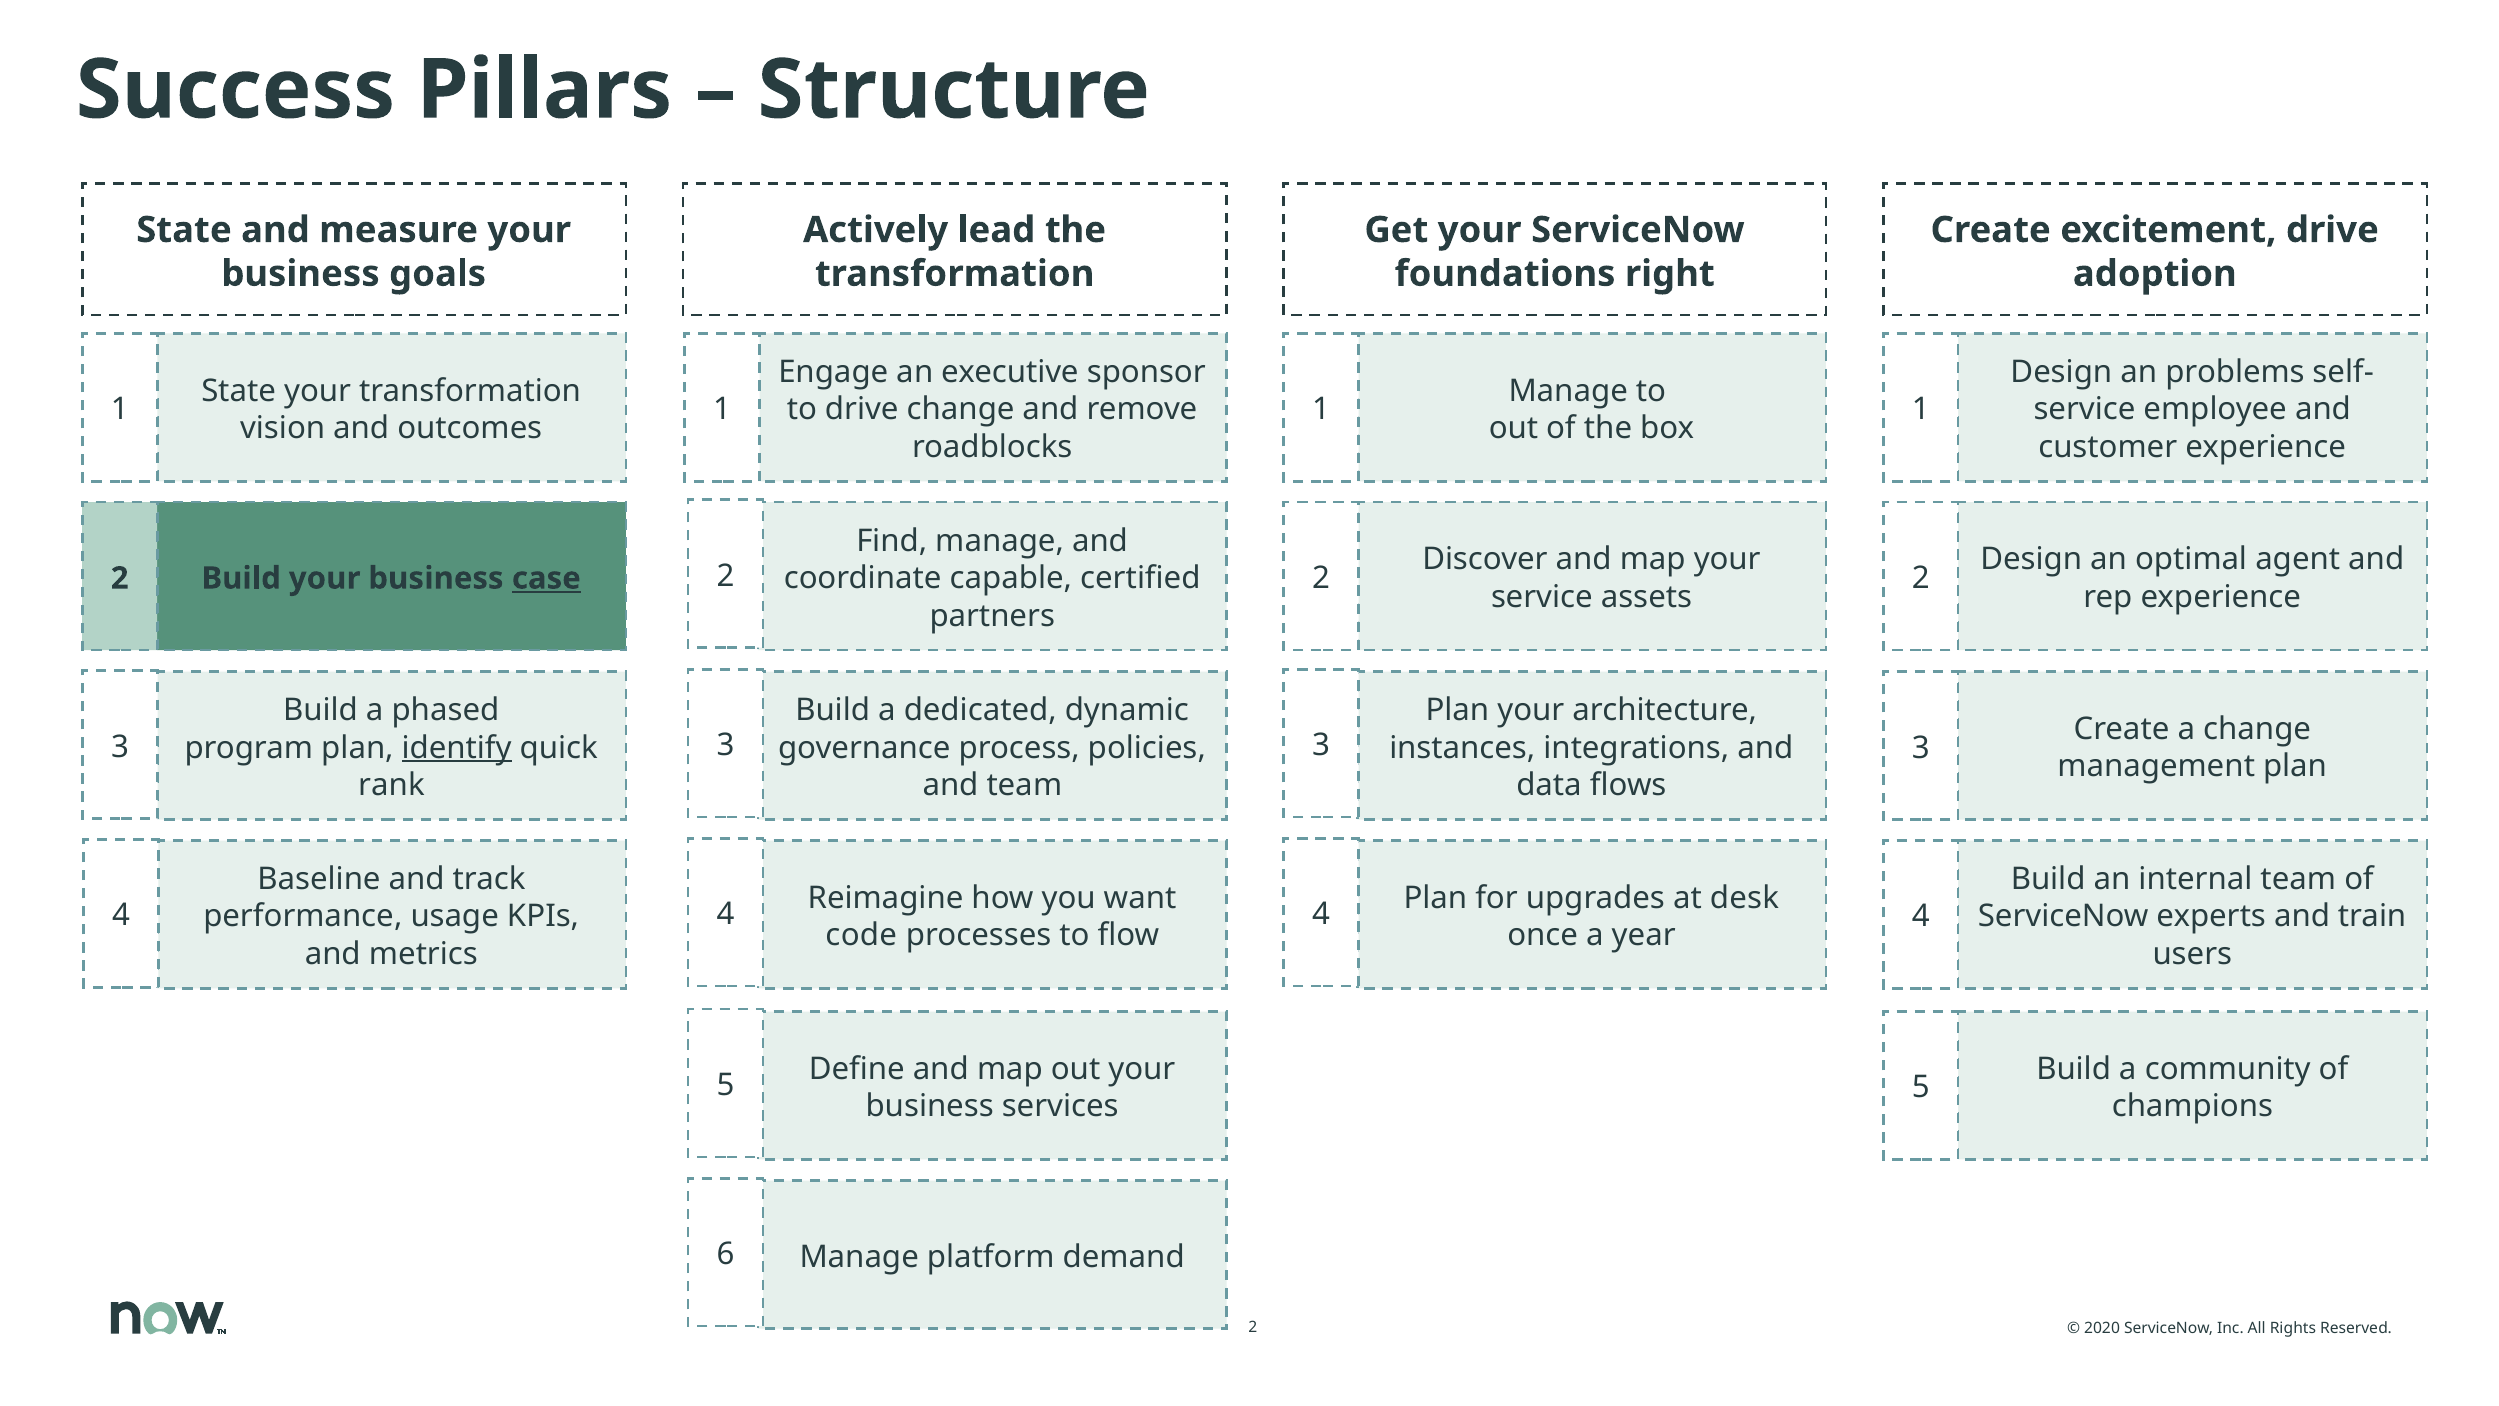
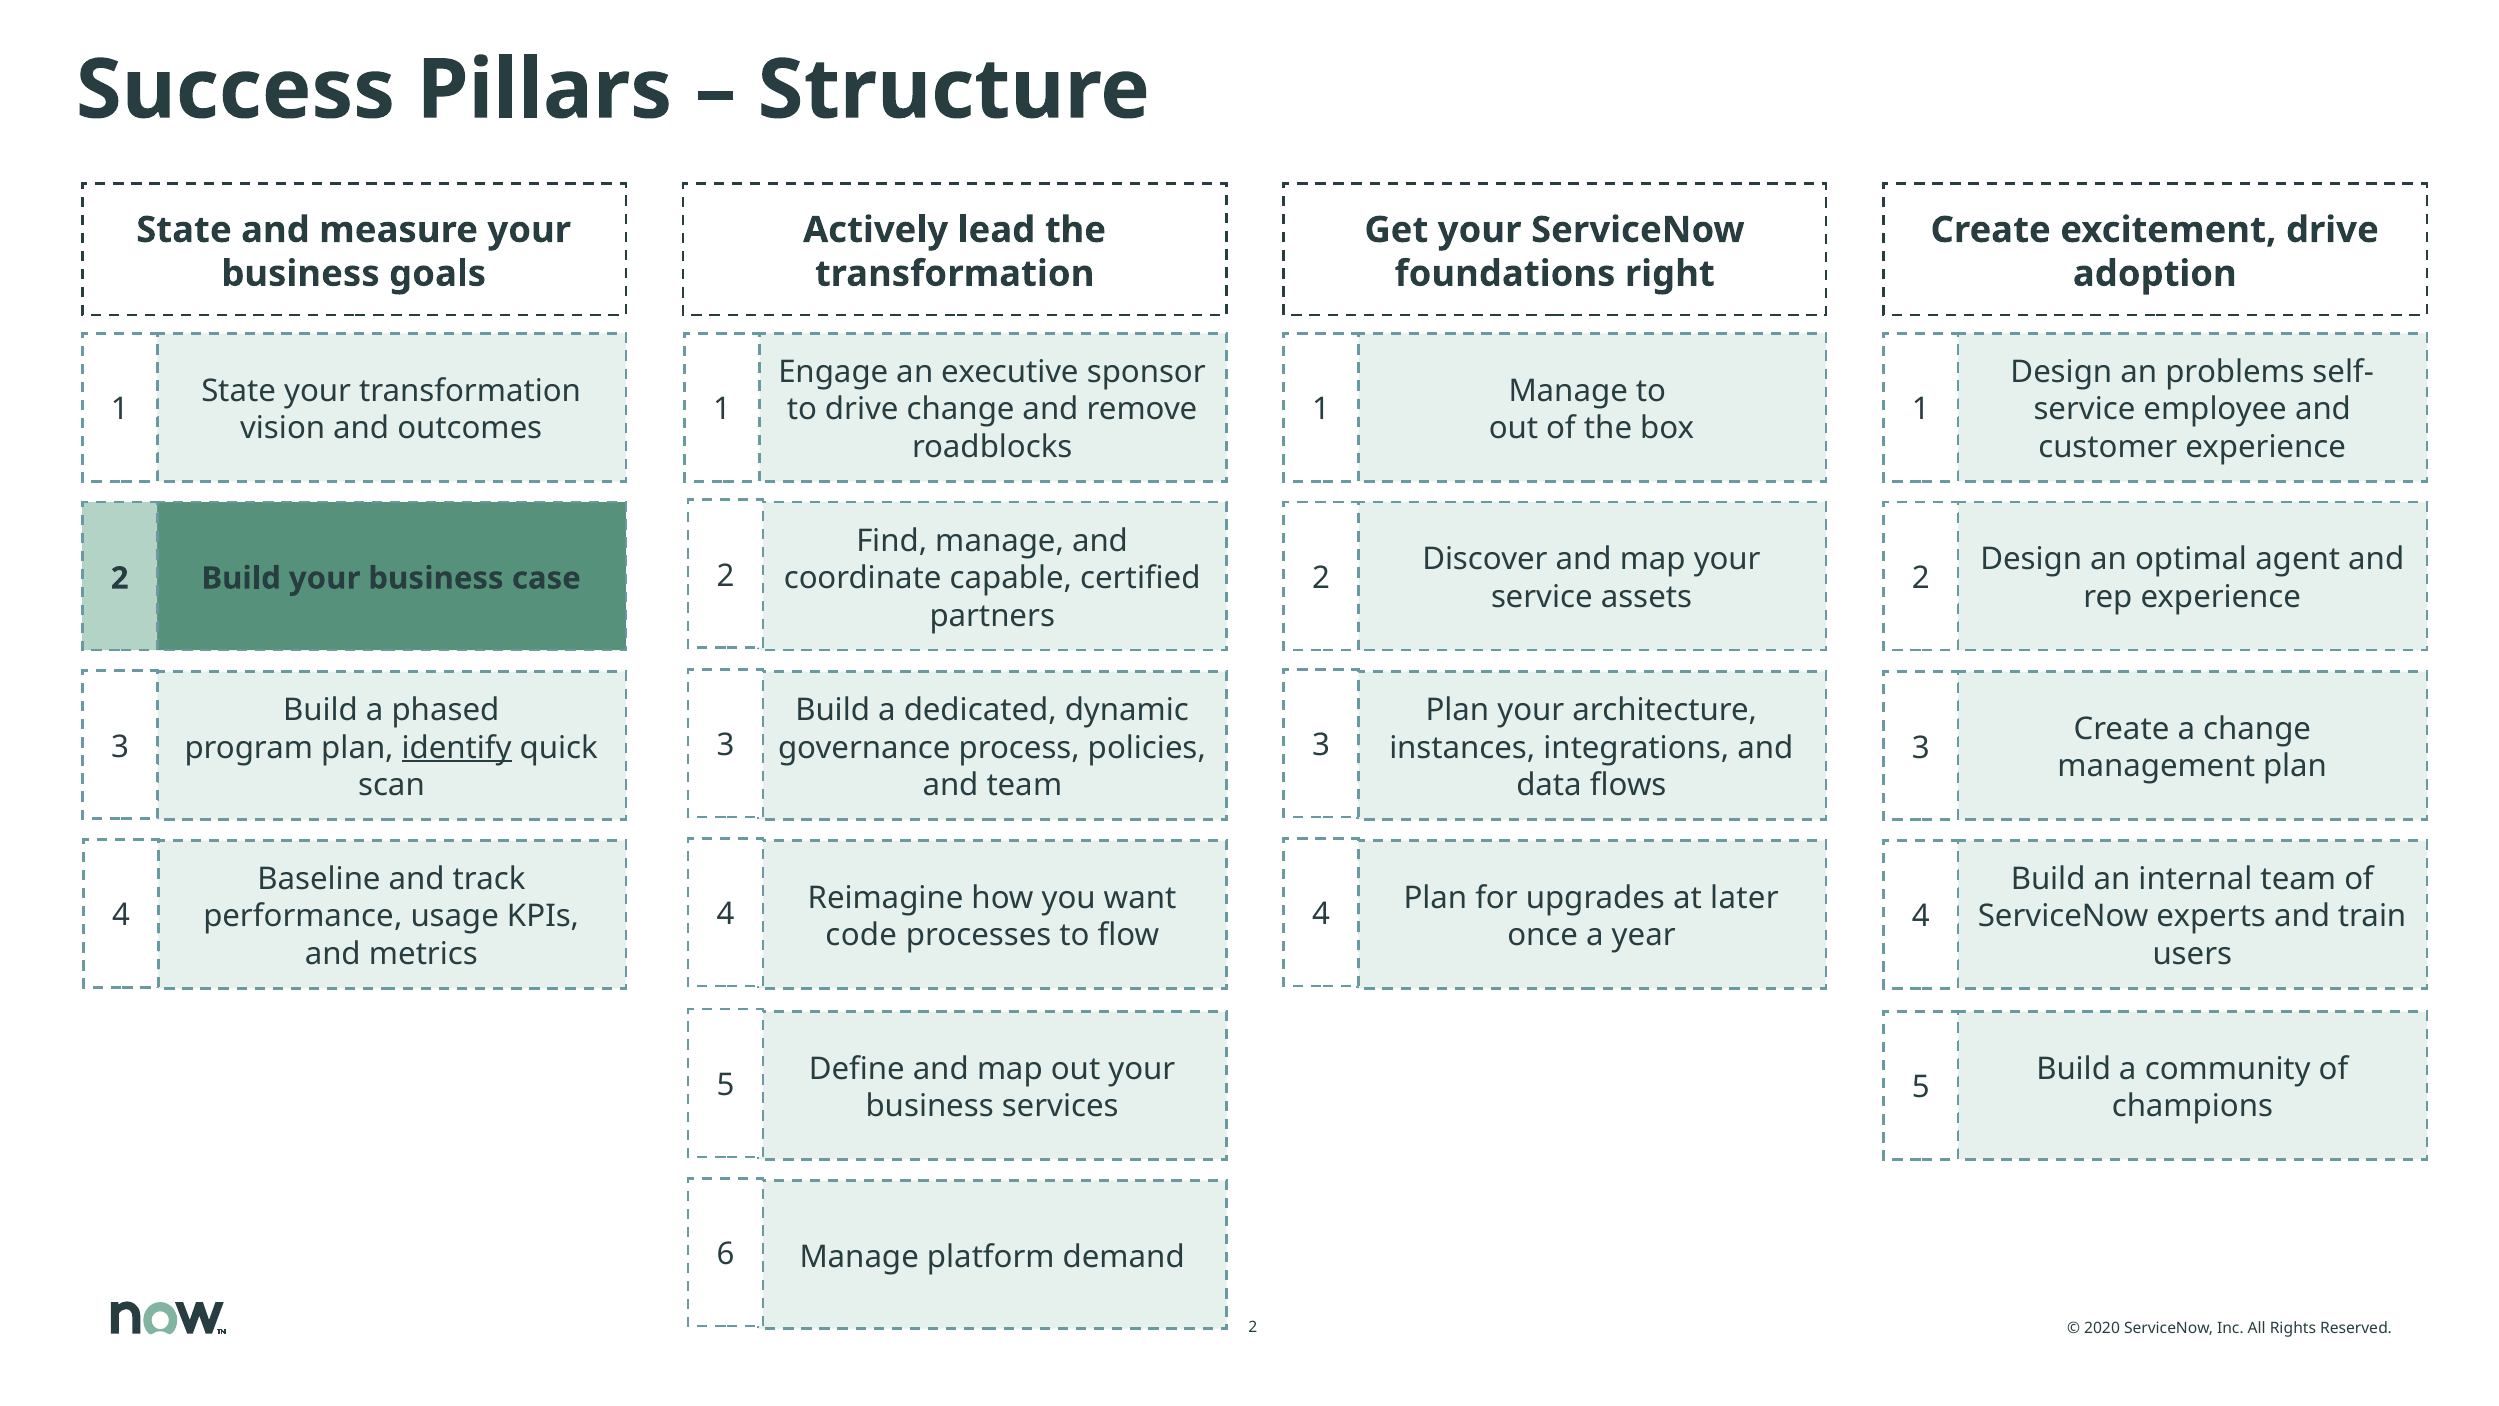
case underline: present -> none
rank: rank -> scan
desk: desk -> later
